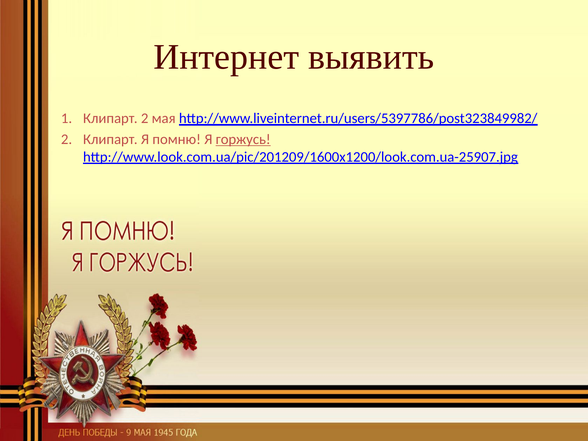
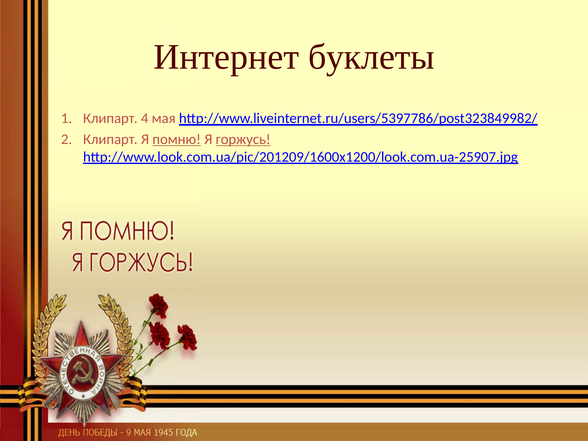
выявить: выявить -> буклеты
Клипарт 2: 2 -> 4
помню underline: none -> present
